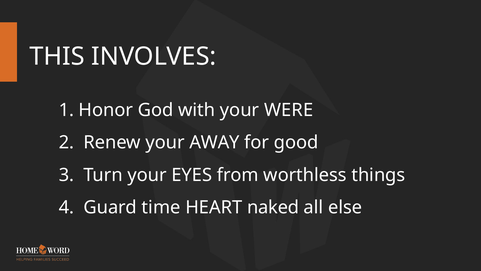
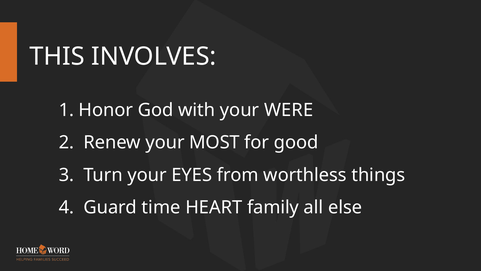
AWAY: AWAY -> MOST
naked: naked -> family
